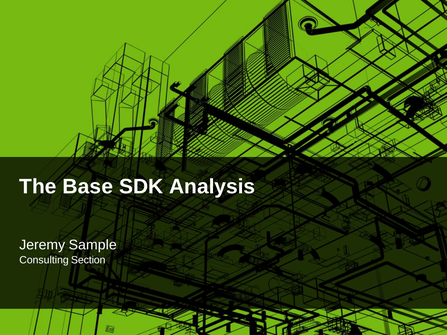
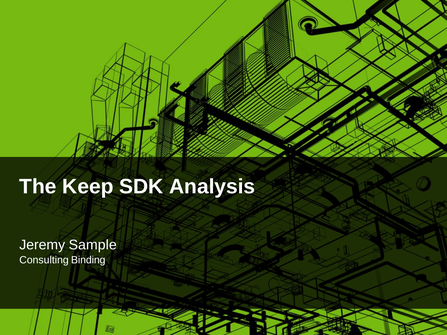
Base: Base -> Keep
Section: Section -> Binding
